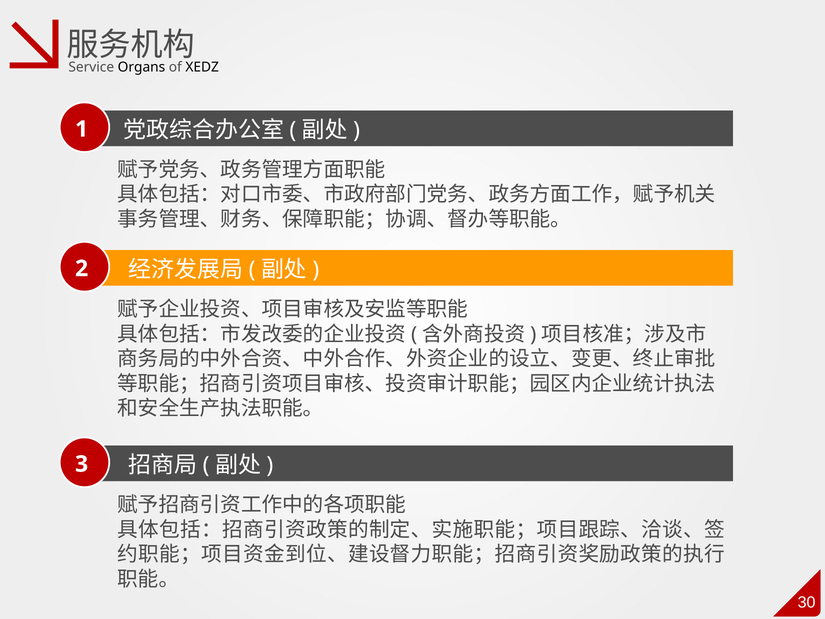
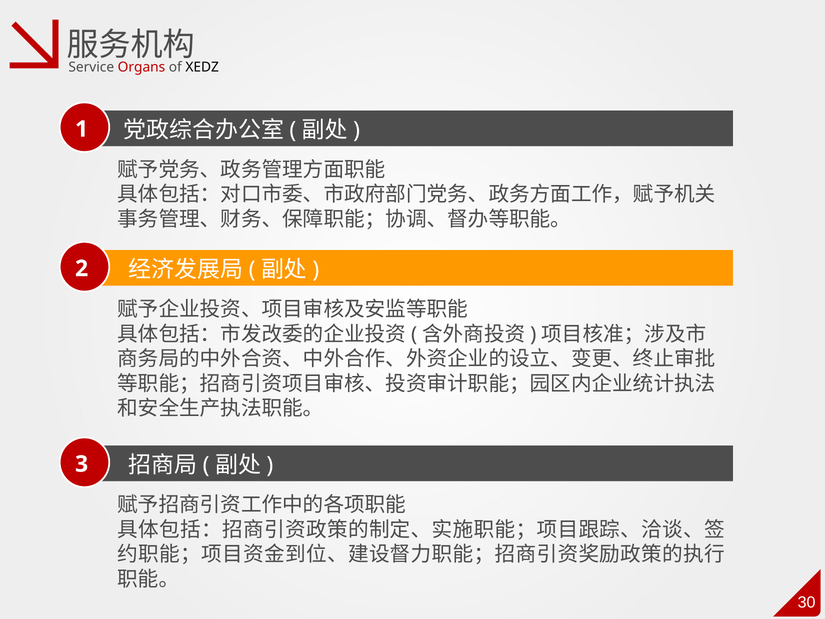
Organs colour: black -> red
